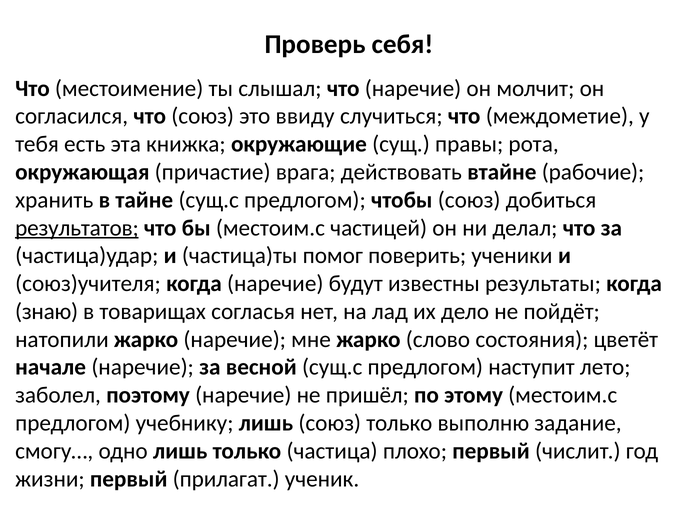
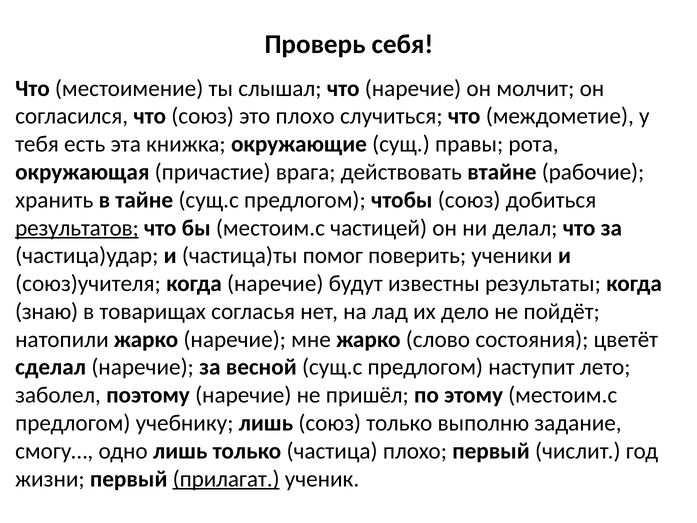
это ввиду: ввиду -> плохо
начале: начале -> сделал
прилагат underline: none -> present
